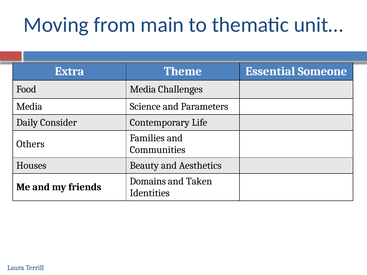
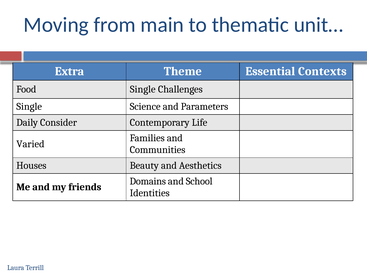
Someone: Someone -> Contexts
Food Media: Media -> Single
Media at (29, 107): Media -> Single
Others: Others -> Varied
Taken: Taken -> School
